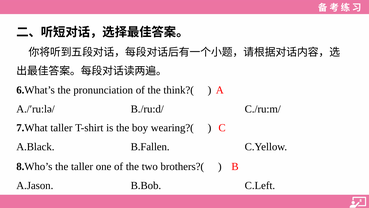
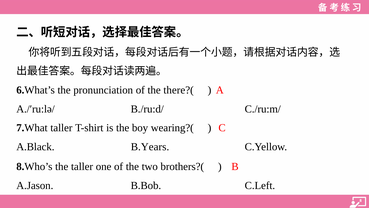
think?(: think?( -> there?(
B.Fallen: B.Fallen -> B.Years
